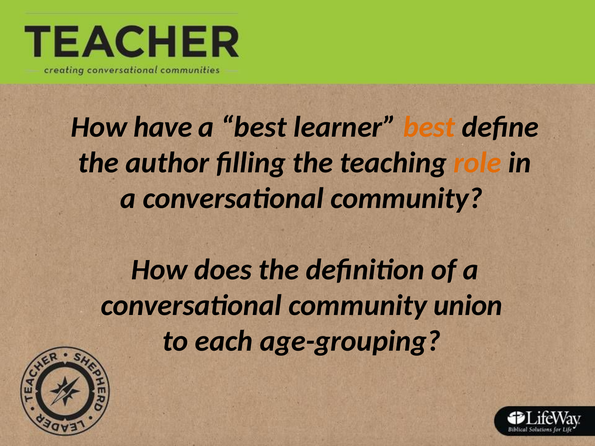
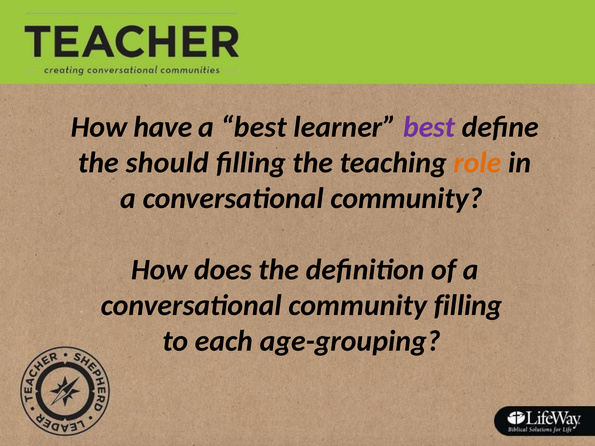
best at (429, 127) colour: orange -> purple
author: author -> should
community union: union -> filling
